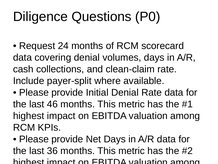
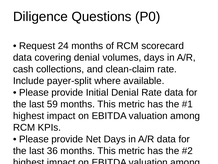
46: 46 -> 59
